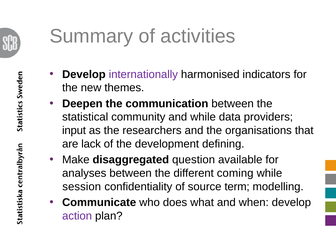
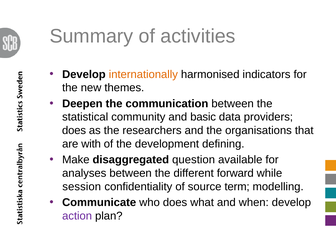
internationally colour: purple -> orange
and while: while -> basic
input at (74, 130): input -> does
lack: lack -> with
coming: coming -> forward
